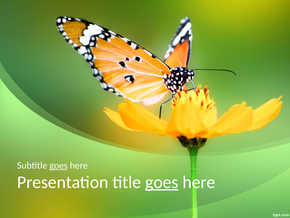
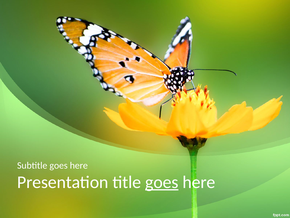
goes at (59, 165) underline: present -> none
